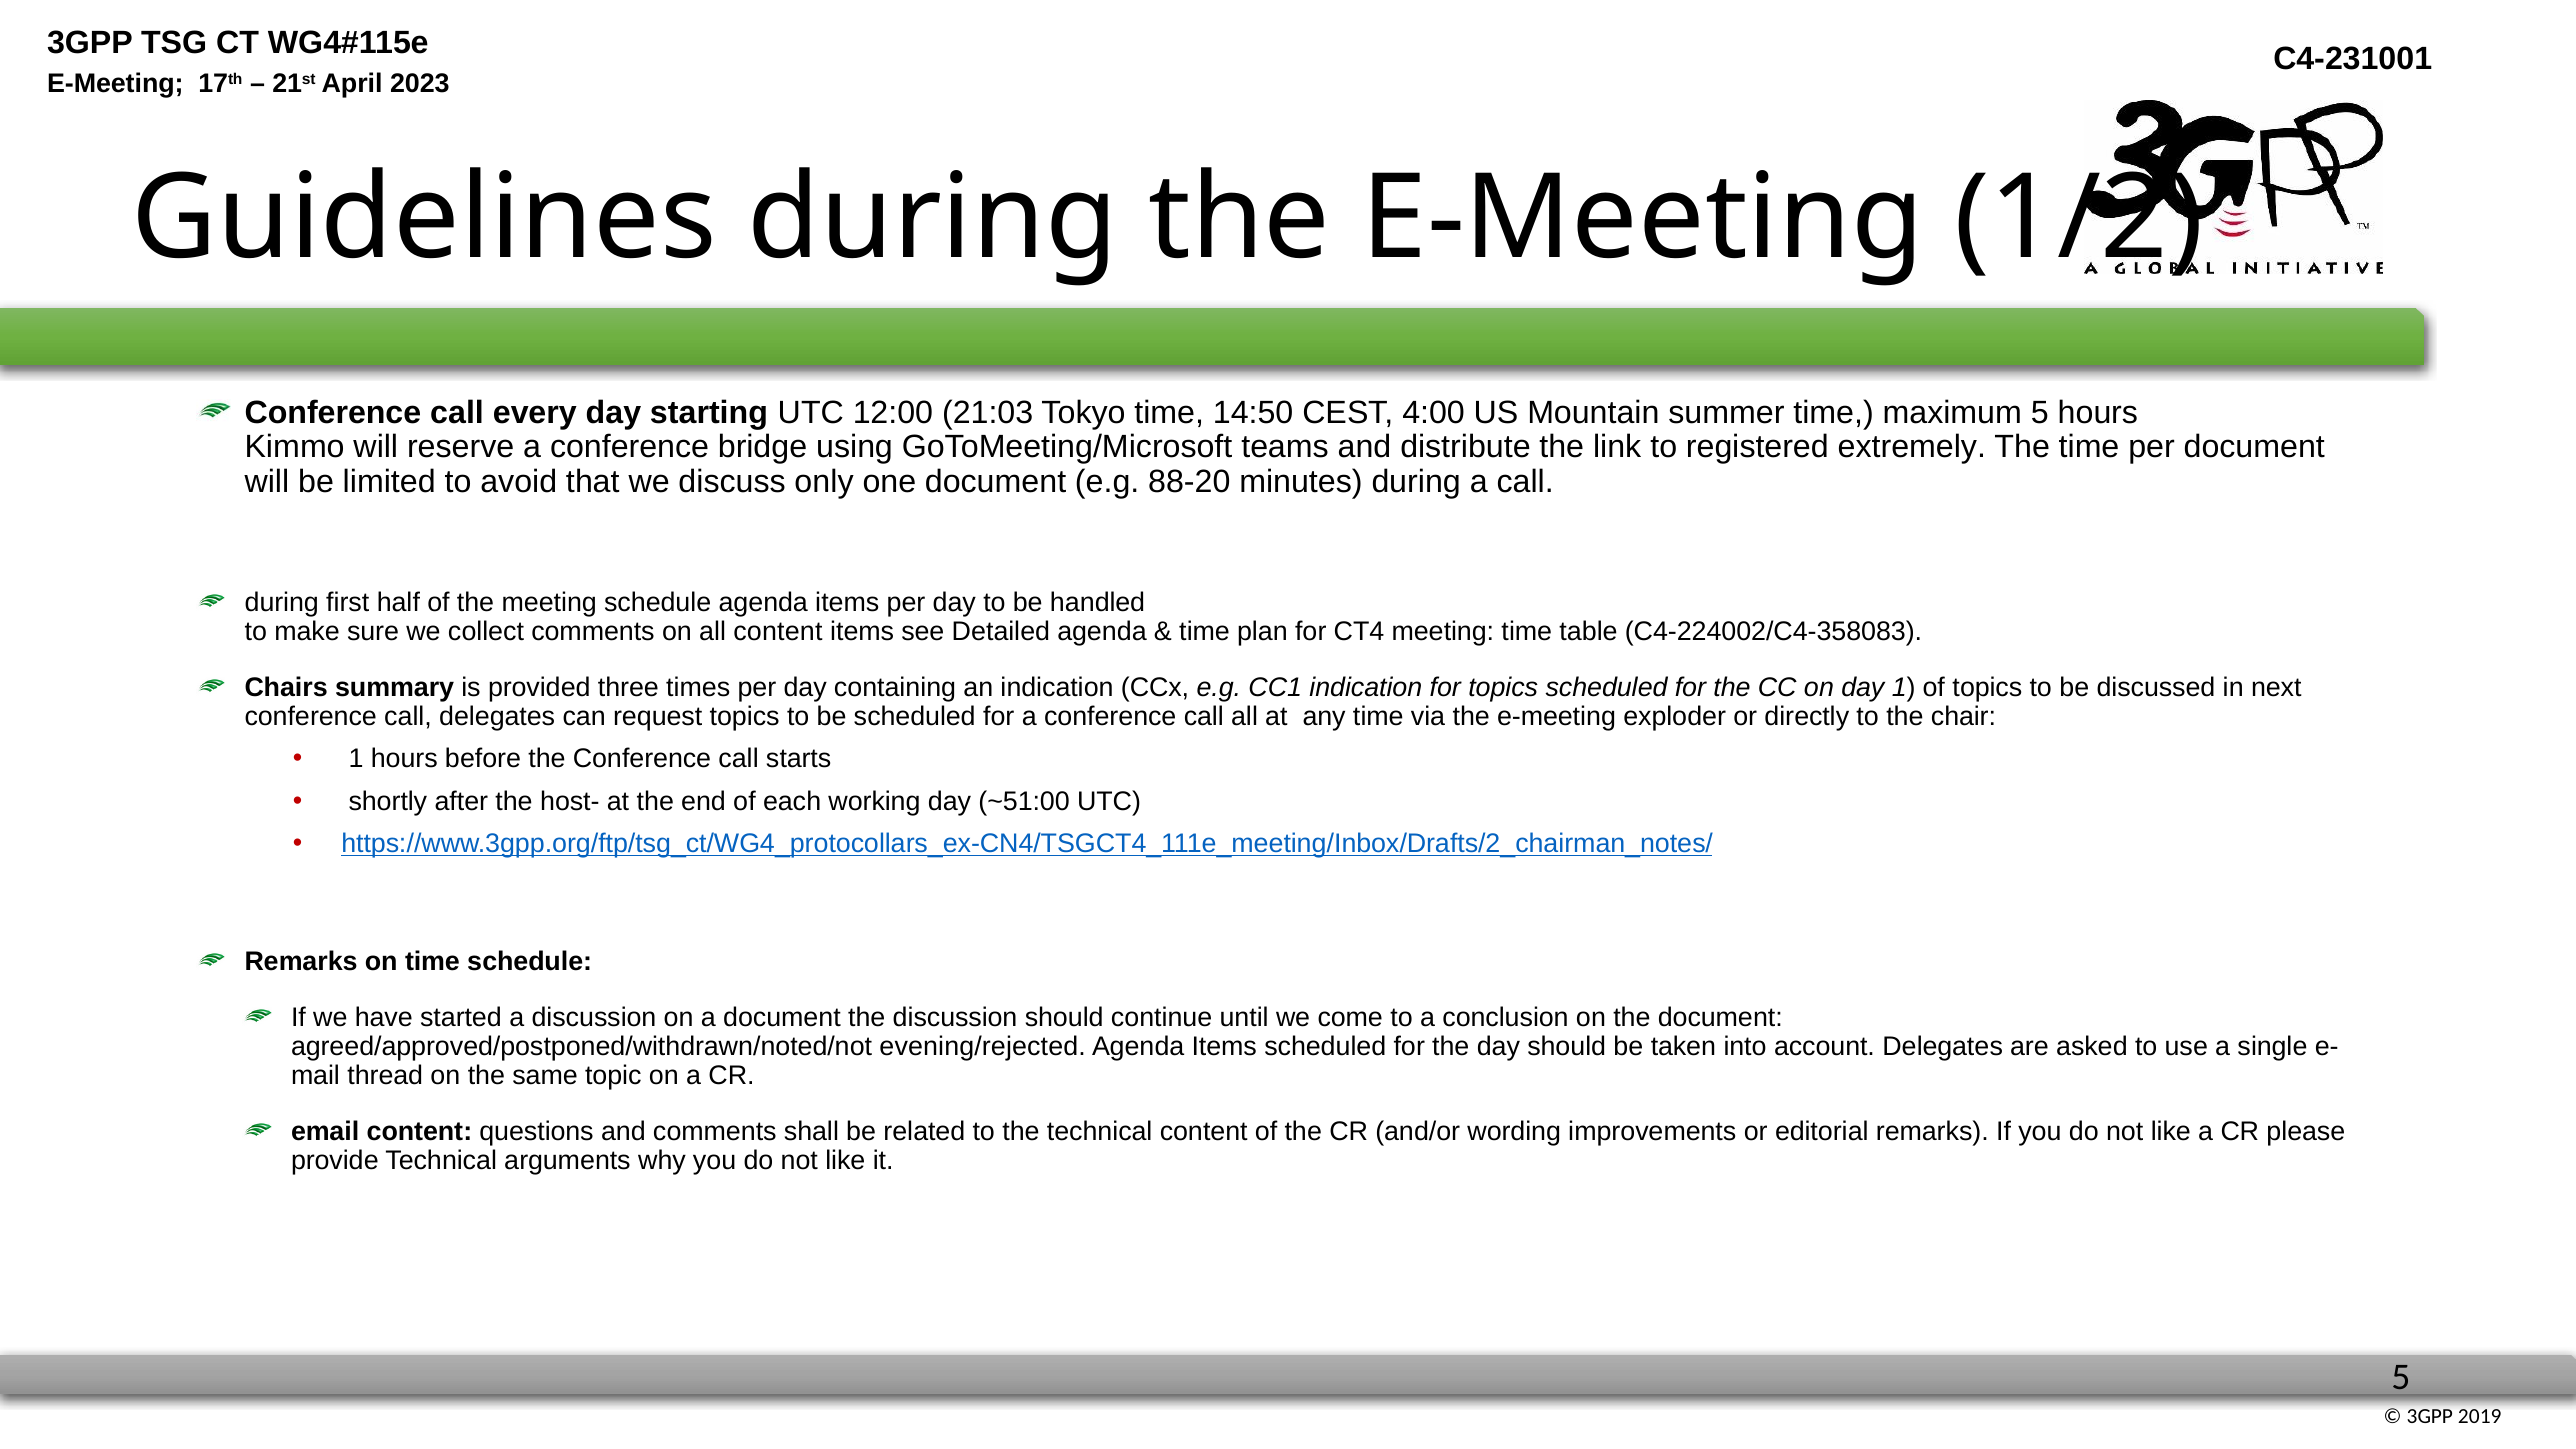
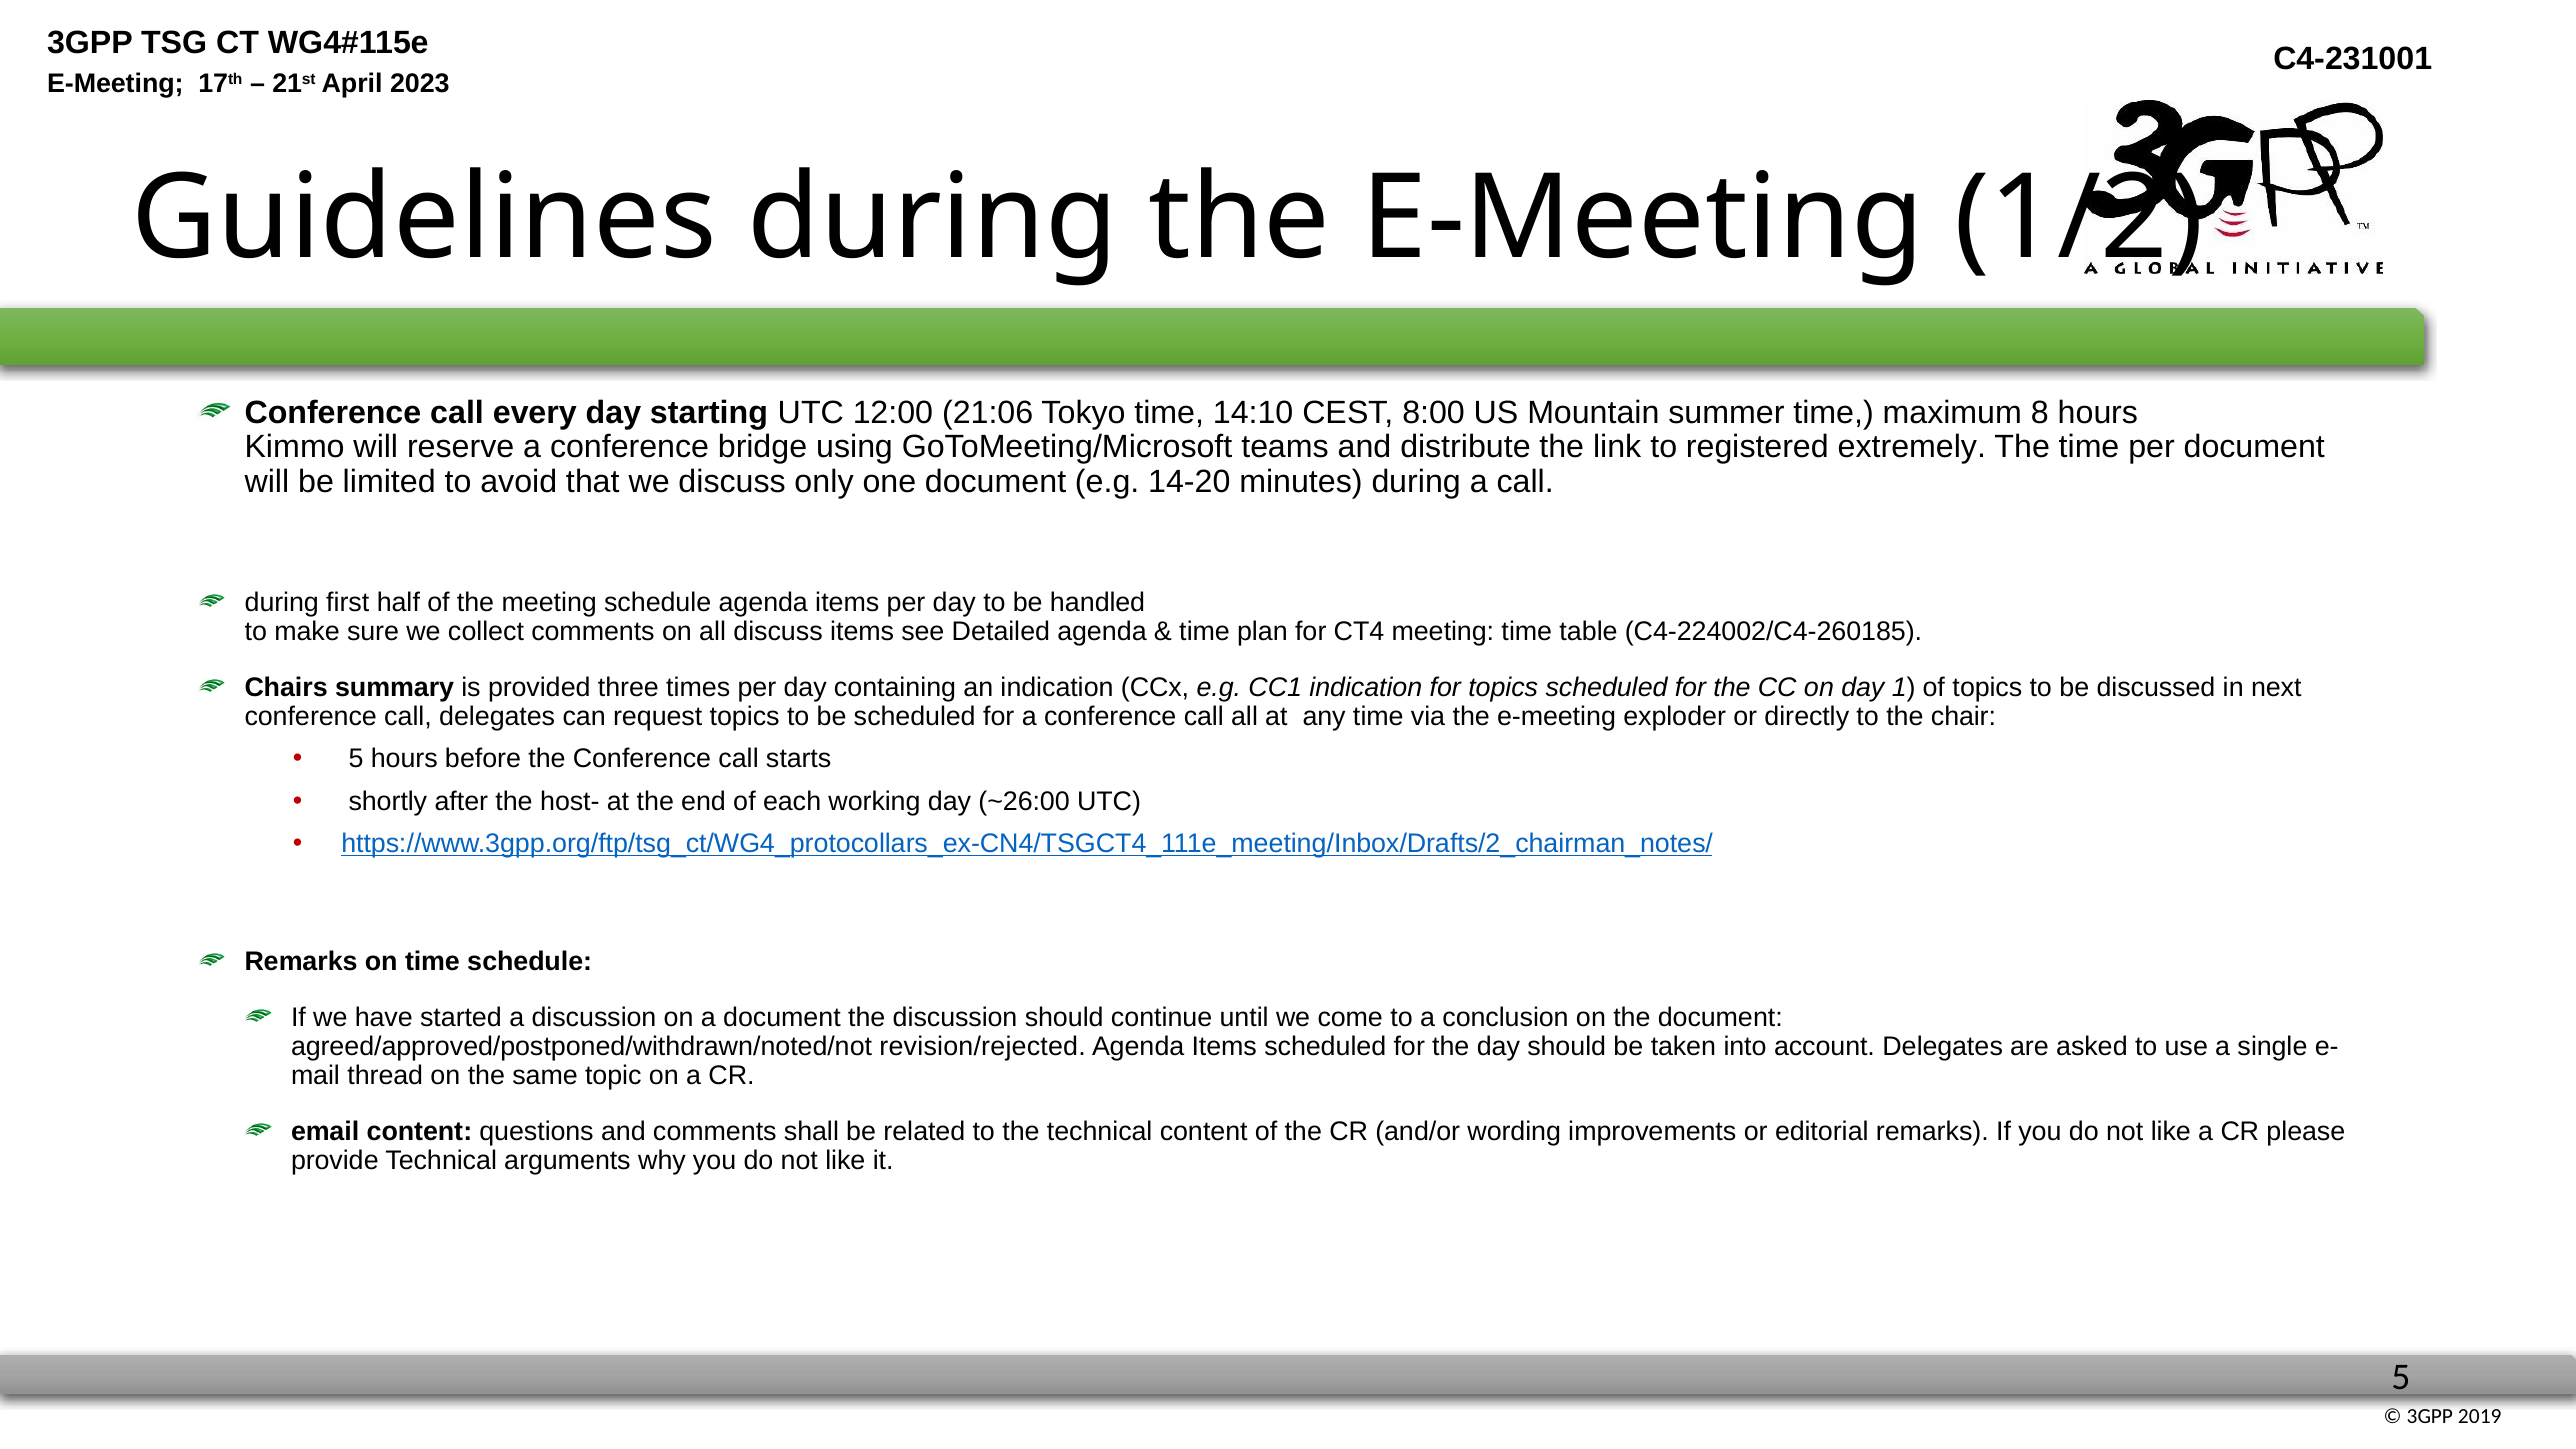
21:03: 21:03 -> 21:06
14:50: 14:50 -> 14:10
4:00: 4:00 -> 8:00
maximum 5: 5 -> 8
88-20: 88-20 -> 14-20
all content: content -> discuss
C4-224002/C4-358083: C4-224002/C4-358083 -> C4-224002/C4-260185
1 at (356, 759): 1 -> 5
~51:00: ~51:00 -> ~26:00
evening/rejected: evening/rejected -> revision/rejected
